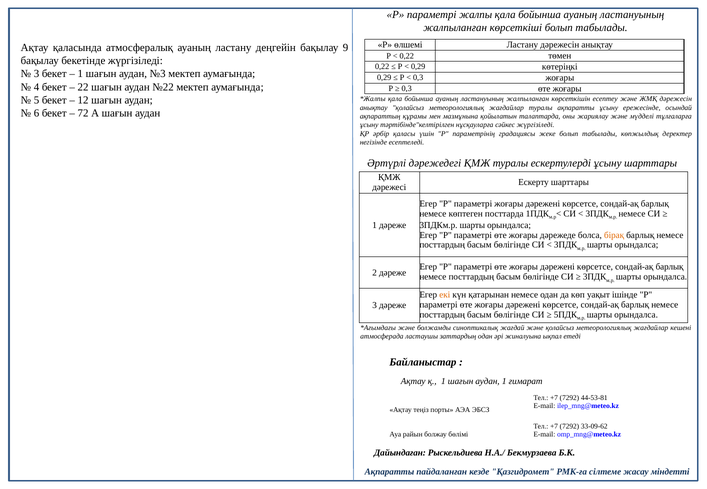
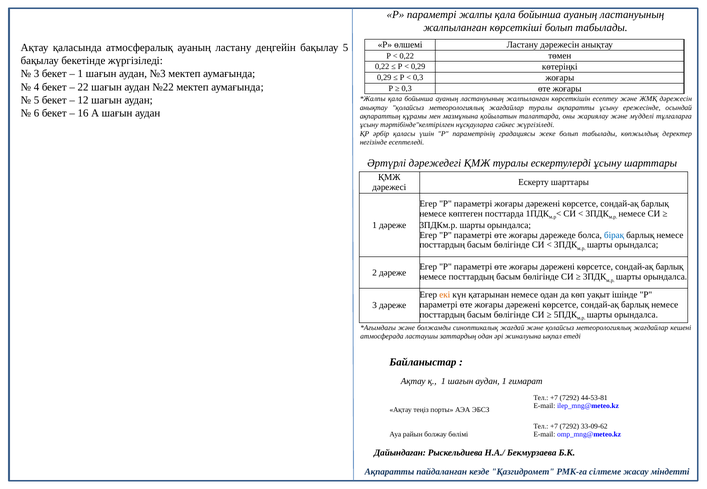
бақылау 9: 9 -> 5
72: 72 -> 16
бірақ colour: orange -> blue
